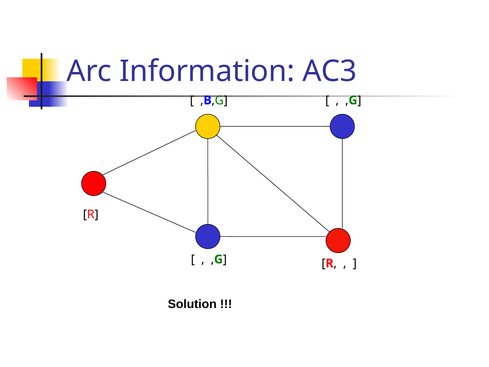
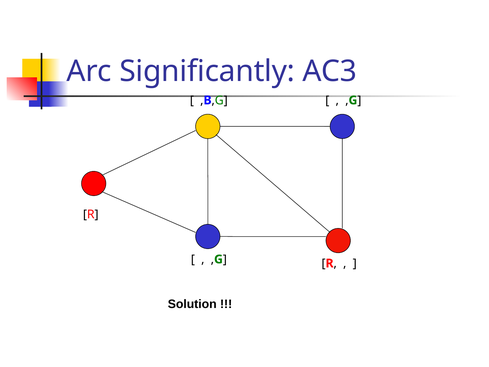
Information: Information -> Significantly
